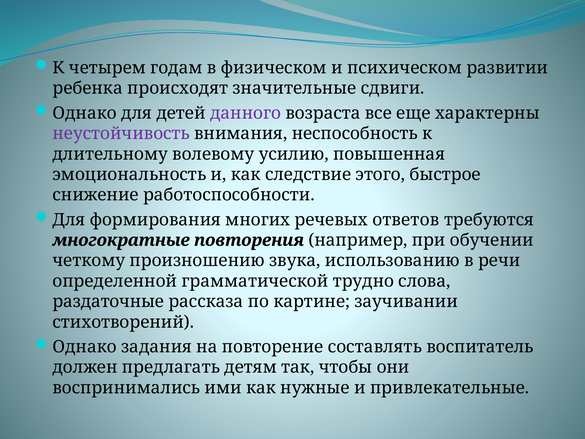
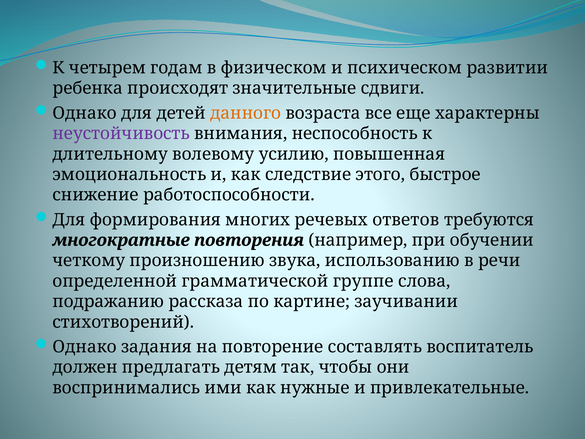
данного colour: purple -> orange
трудно: трудно -> группе
раздаточные: раздаточные -> подражанию
